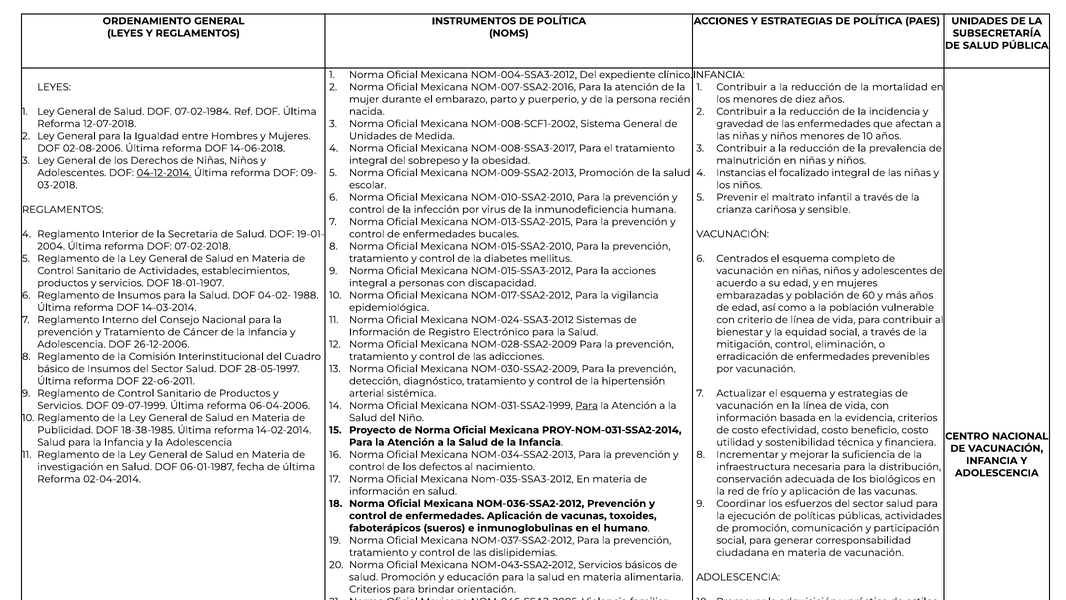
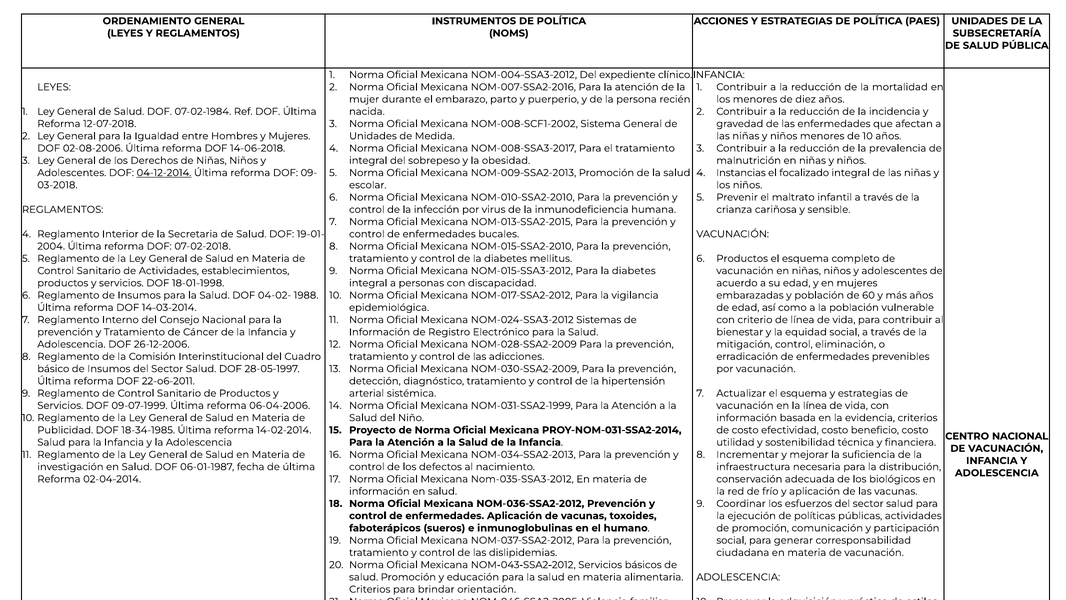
Centrados at (742, 258): Centrados -> Productos
Para la acciones: acciones -> diabetes
18-01-1907: 18-01-1907 -> 18-01-1998
Para at (587, 405) underline: present -> none
18-38-1985: 18-38-1985 -> 18-34-1985
